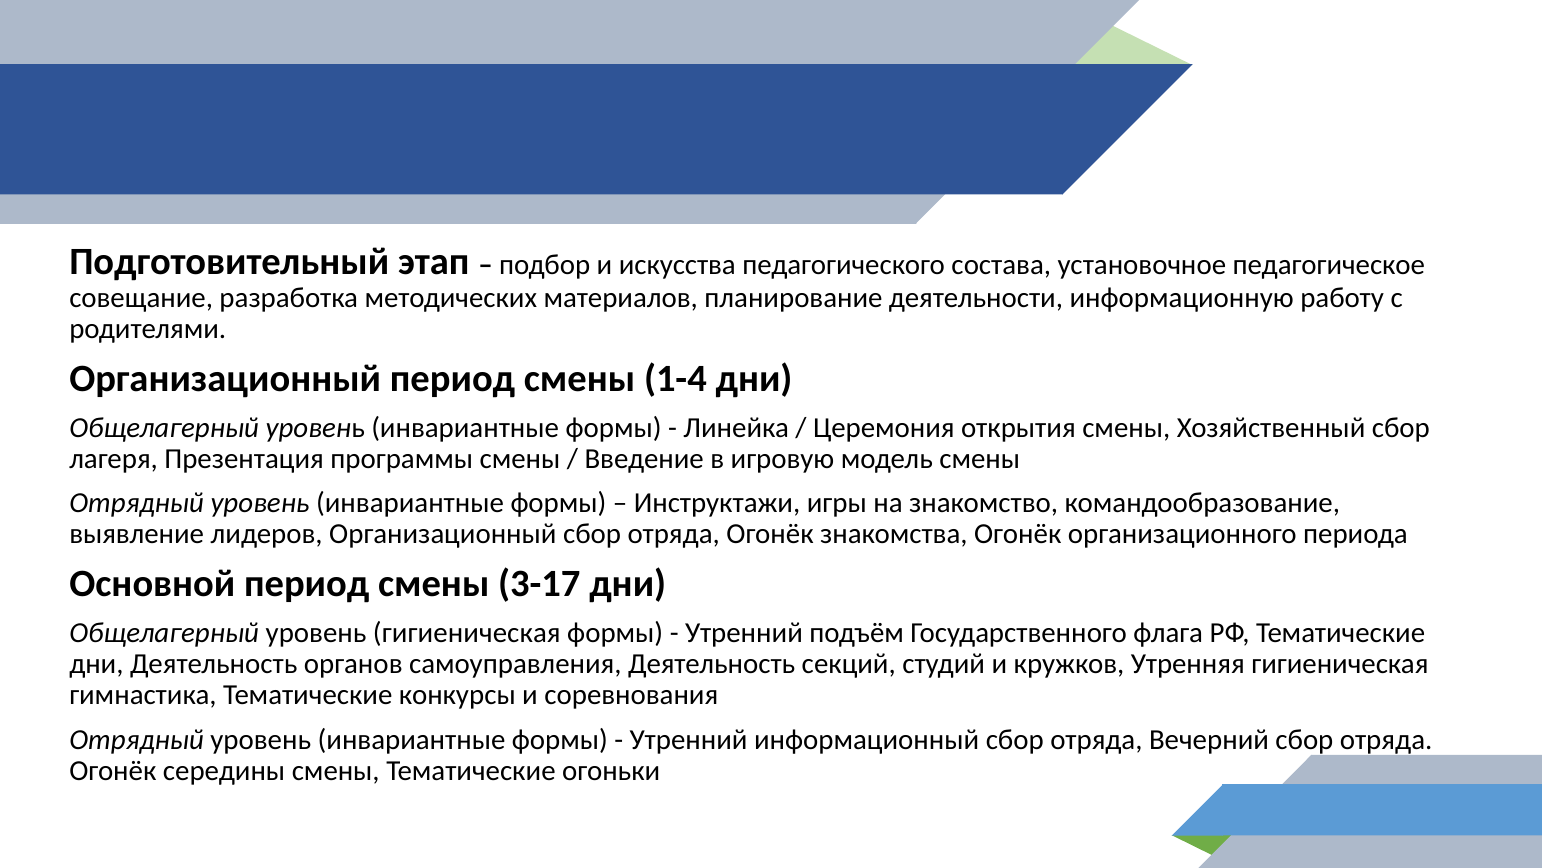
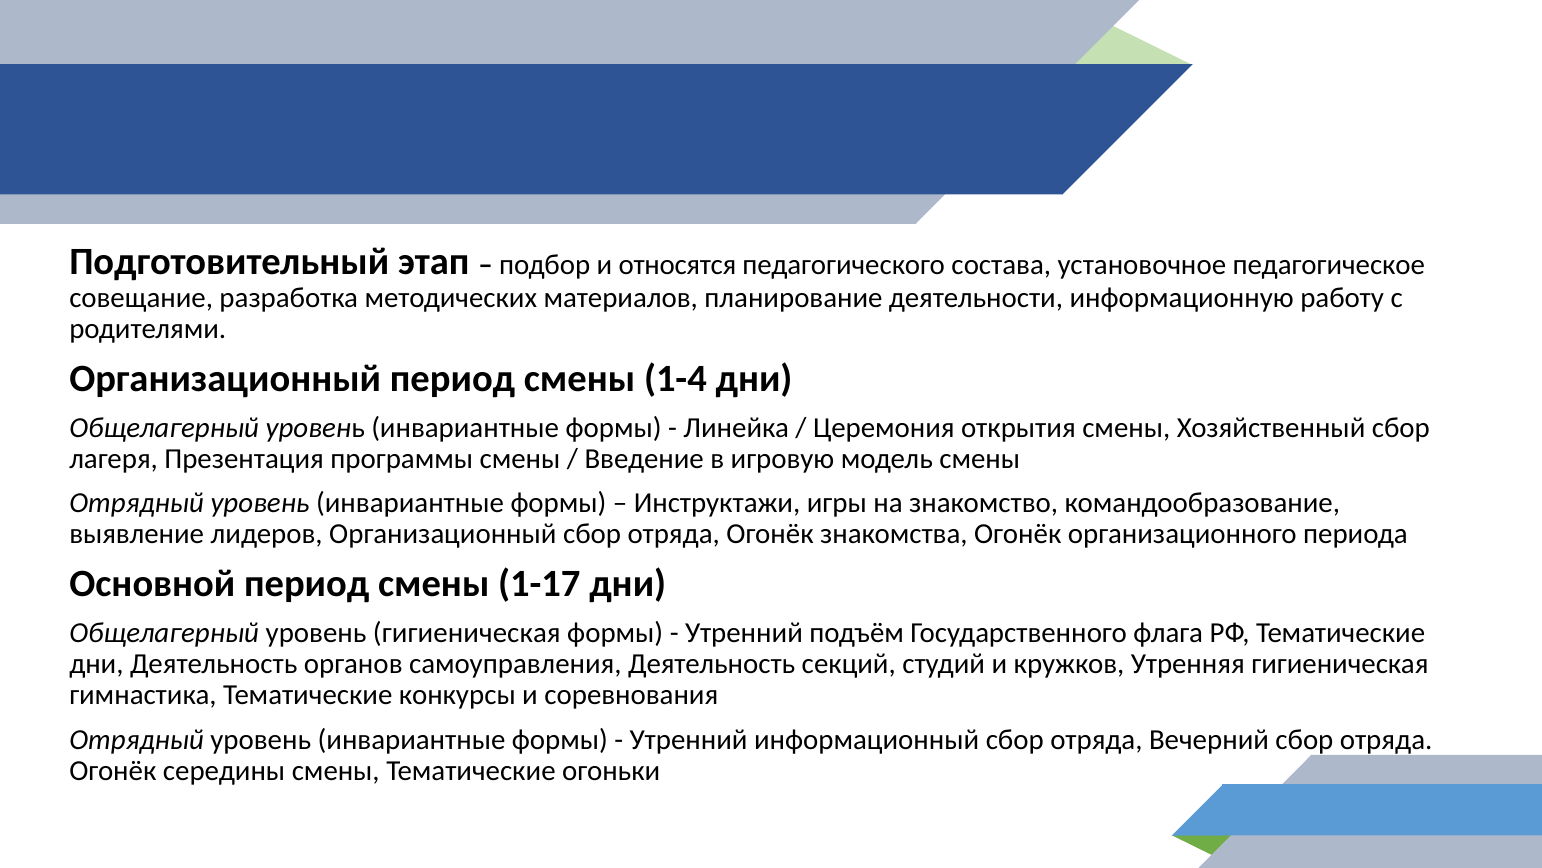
искусства: искусства -> относятся
3-17: 3-17 -> 1-17
